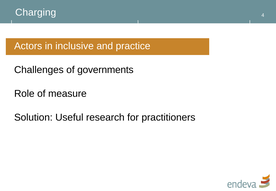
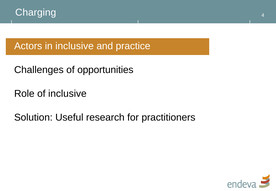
governments: governments -> opportunities
of measure: measure -> inclusive
